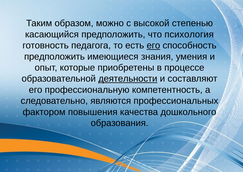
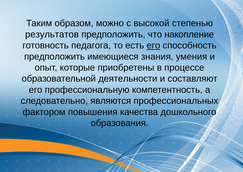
касающийся: касающийся -> результатов
психология: психология -> накопление
деятельности underline: present -> none
